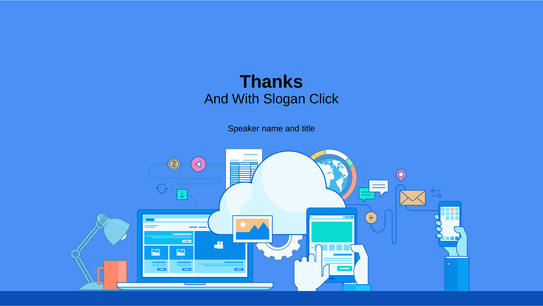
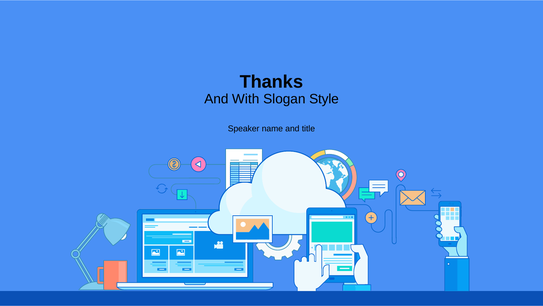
Click: Click -> Style
